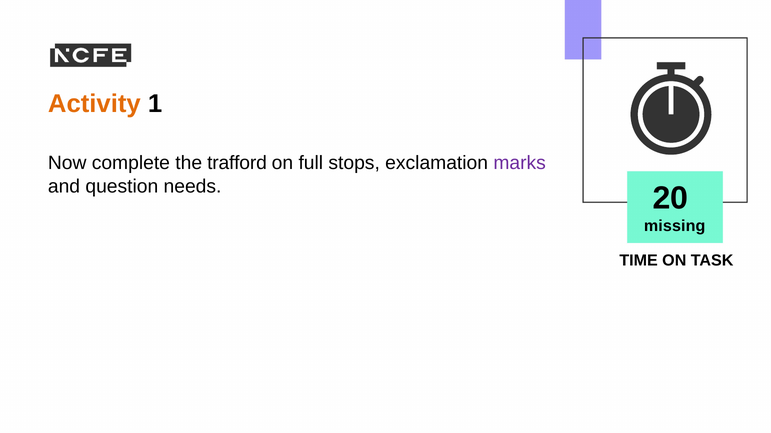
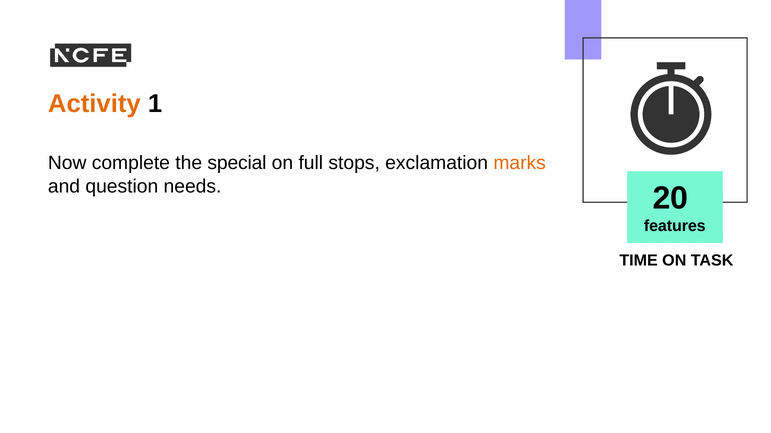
trafford: trafford -> special
marks colour: purple -> orange
missing: missing -> features
